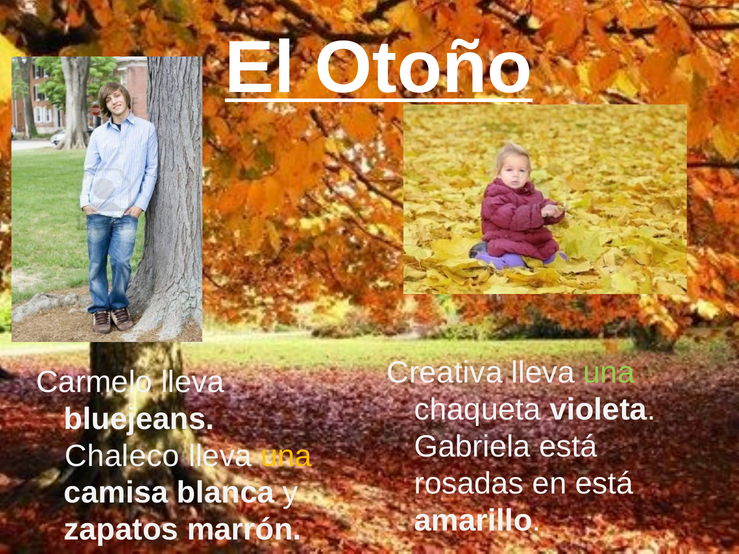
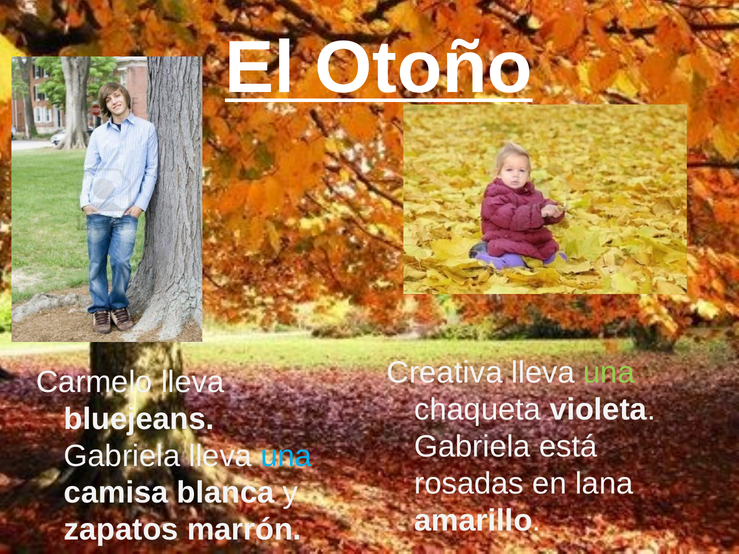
Chaleco at (122, 456): Chaleco -> Gabriela
una at (286, 456) colour: yellow -> light blue
en está: está -> lana
